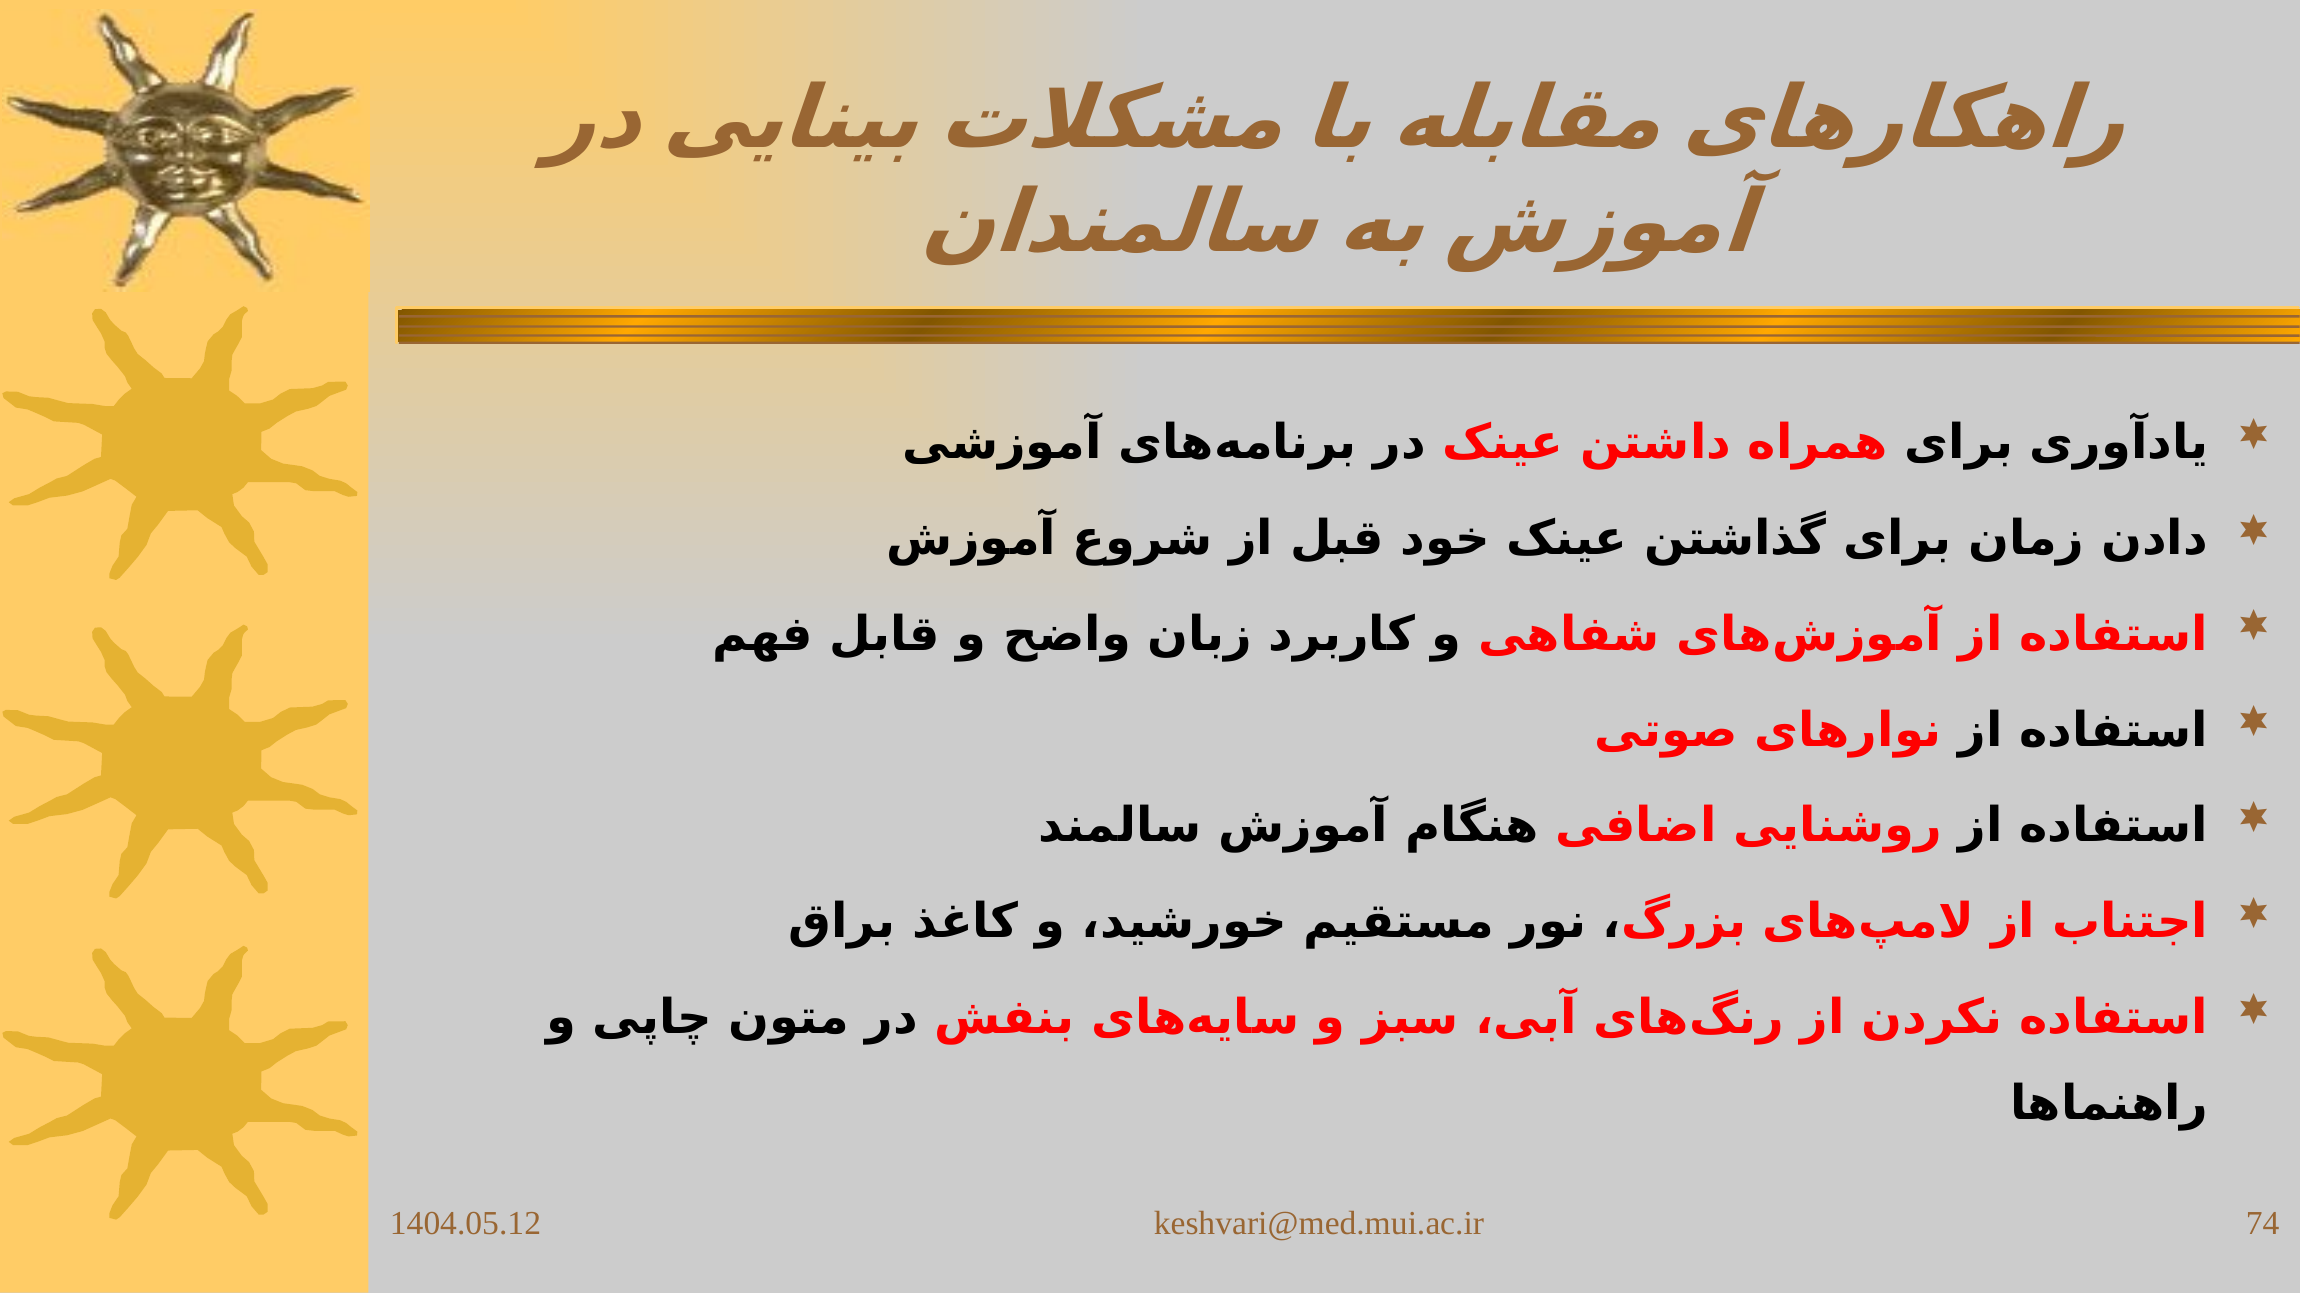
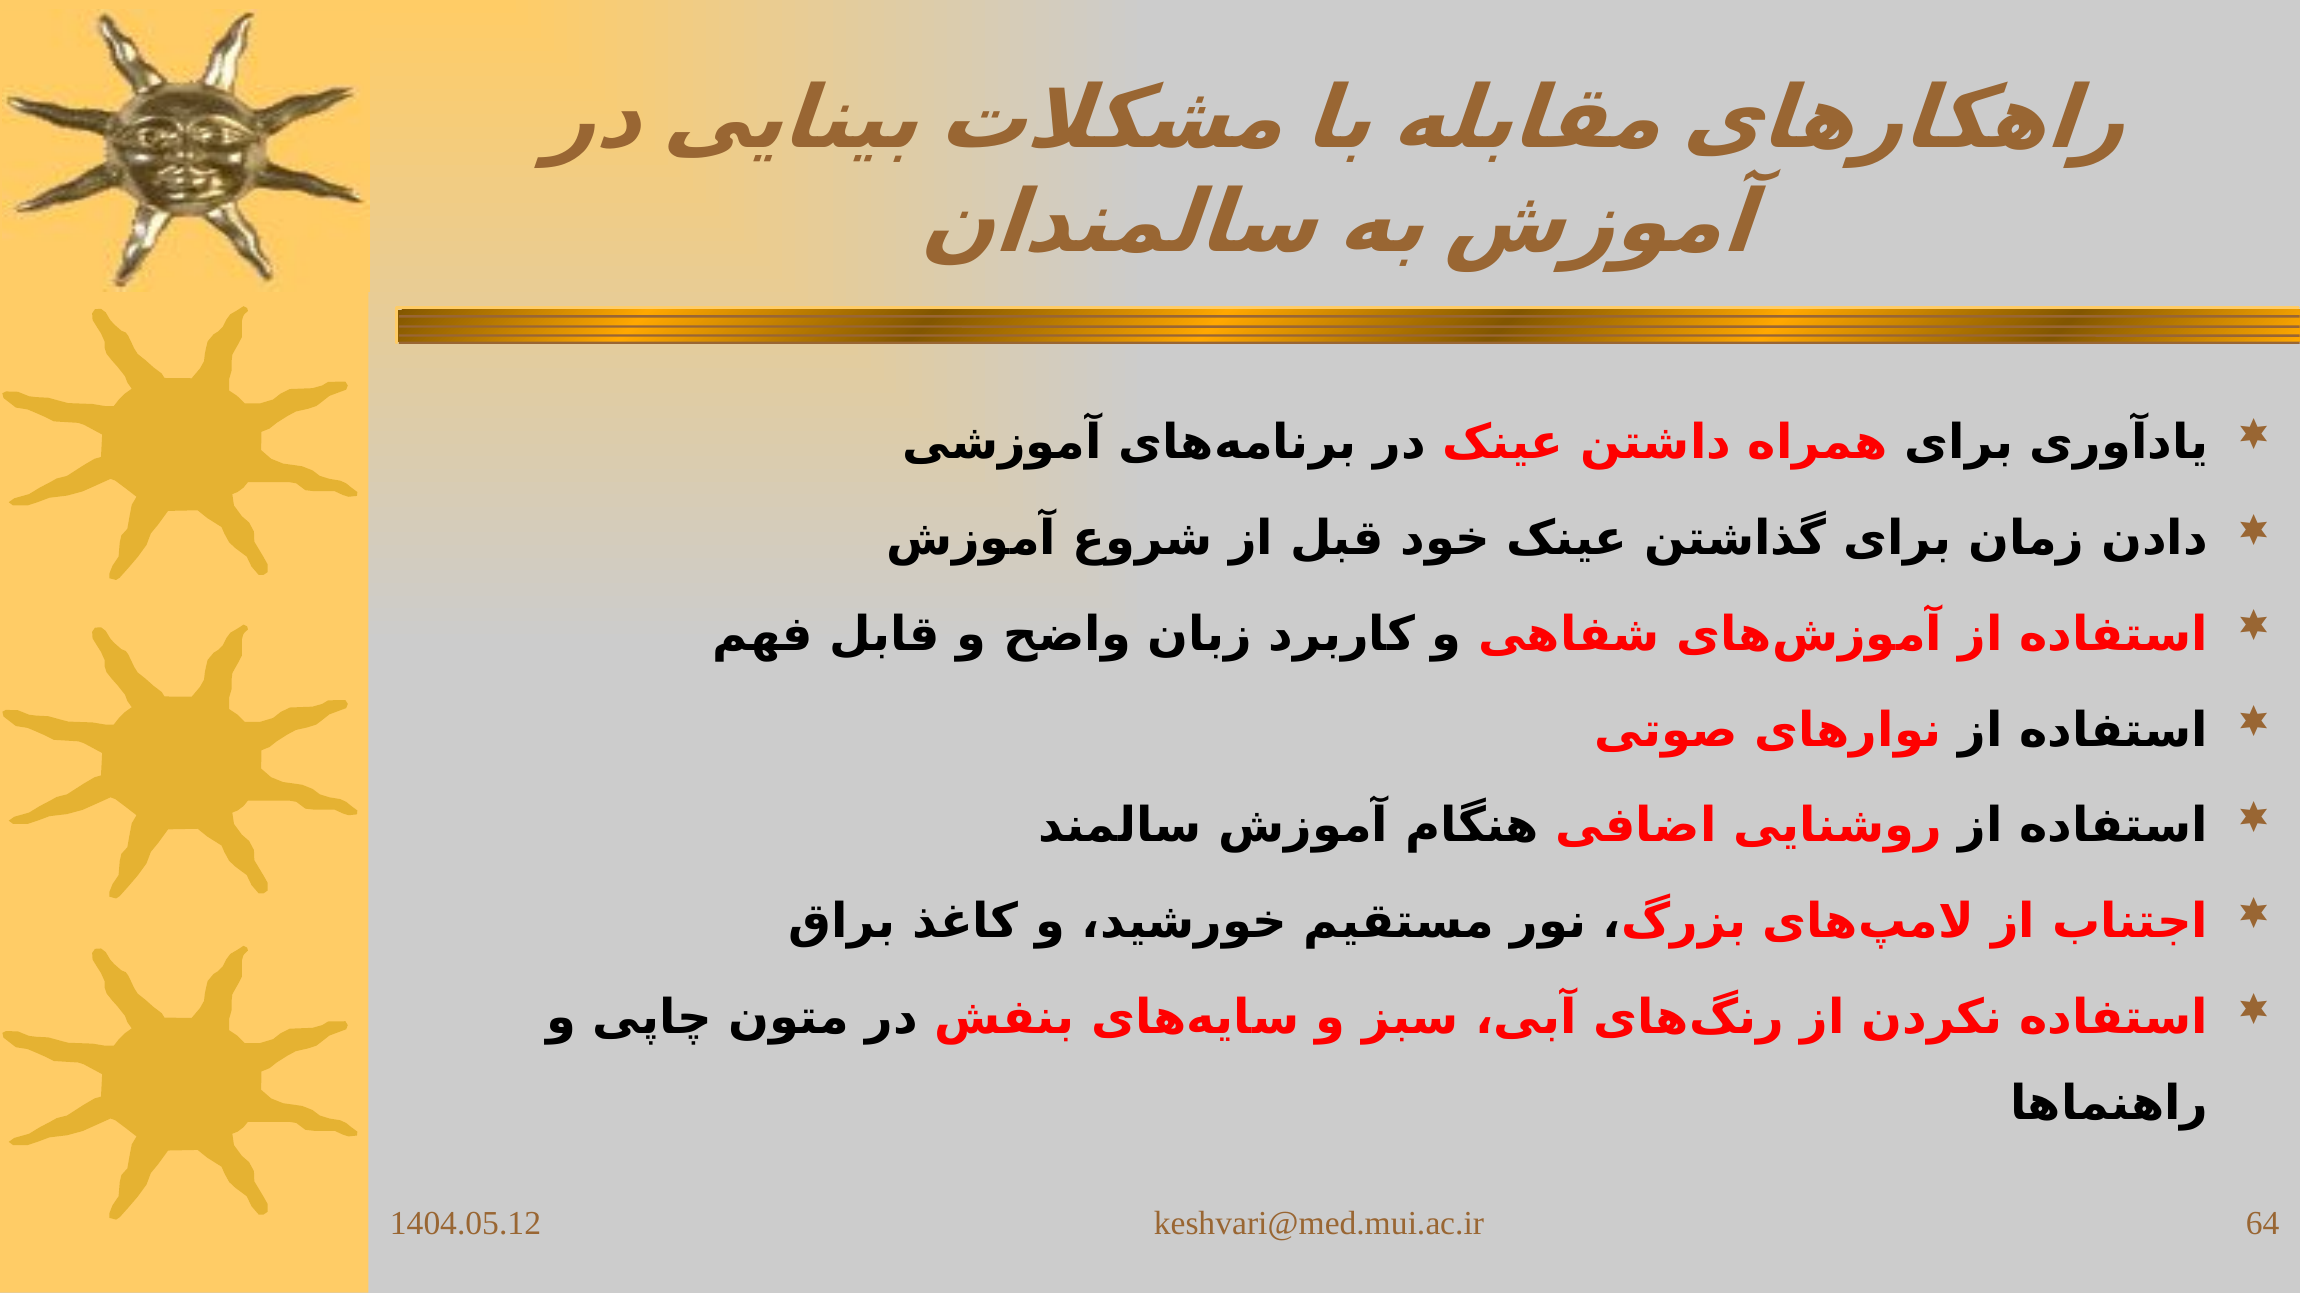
74: 74 -> 64
